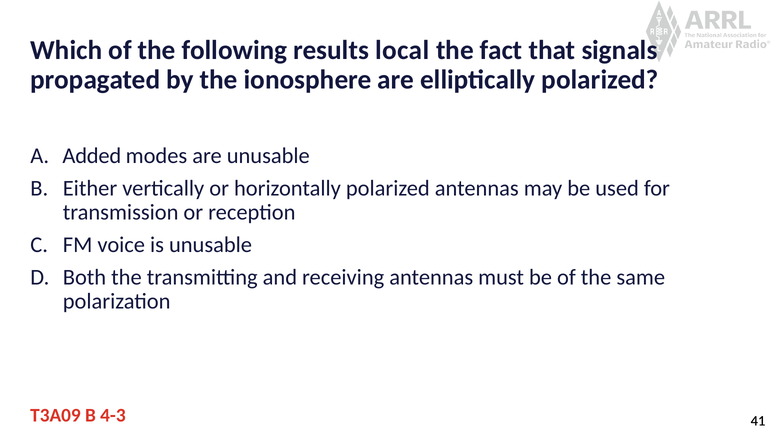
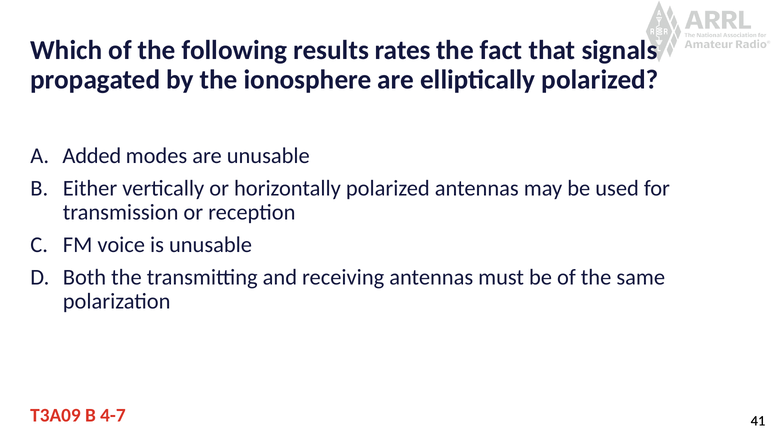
local: local -> rates
4-3: 4-3 -> 4-7
